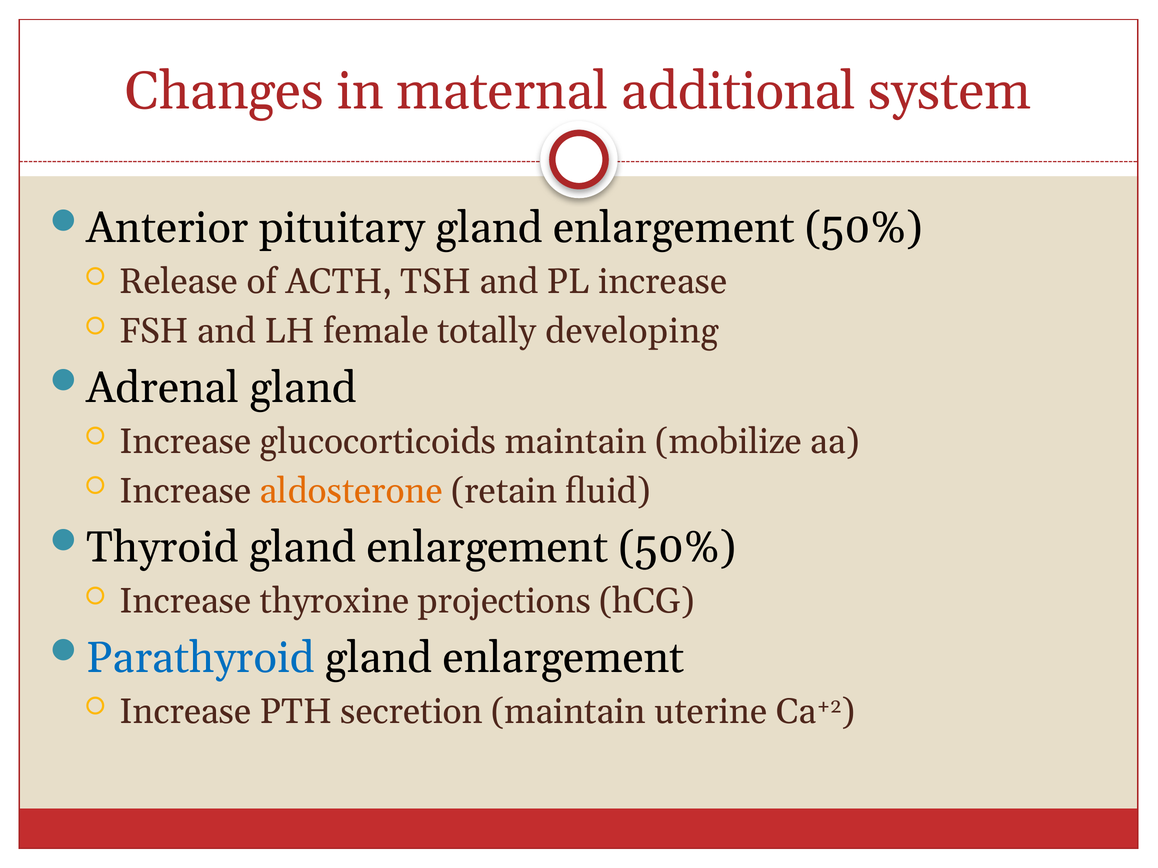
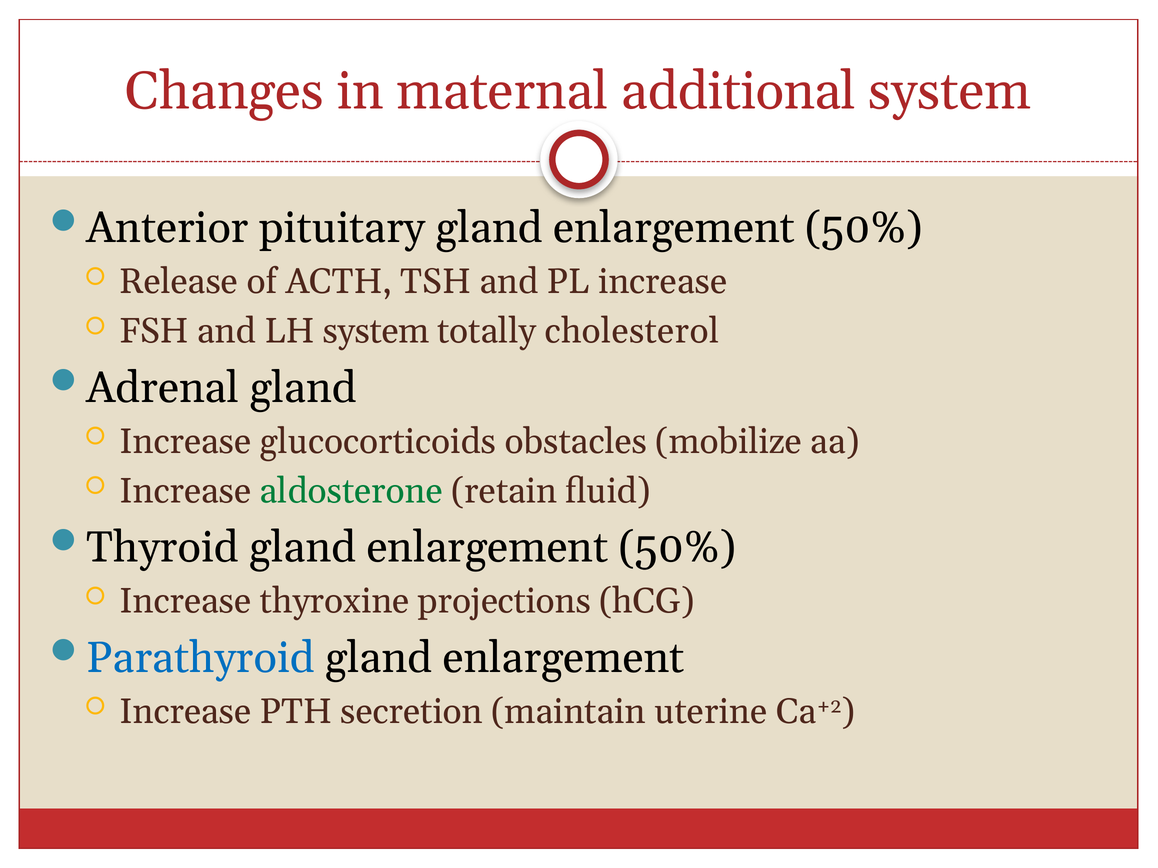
LH female: female -> system
developing: developing -> cholesterol
glucocorticoids maintain: maintain -> obstacles
aldosterone colour: orange -> green
